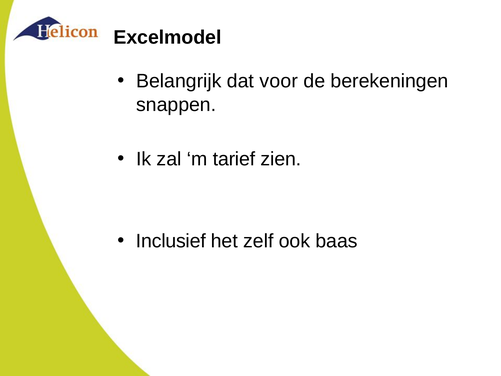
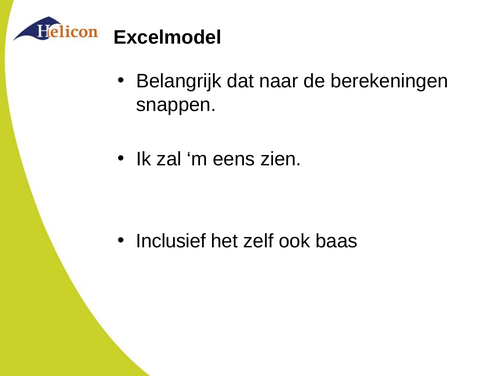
voor: voor -> naar
tarief: tarief -> eens
